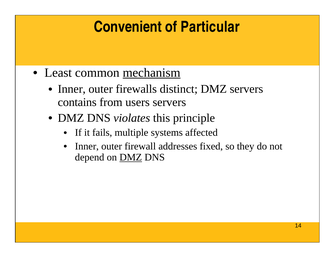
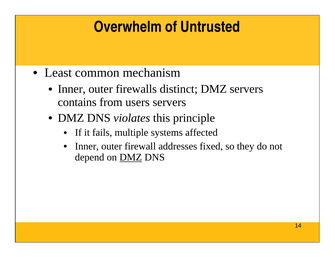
Convenient: Convenient -> Overwhelm
Particular: Particular -> Untrusted
mechanism underline: present -> none
